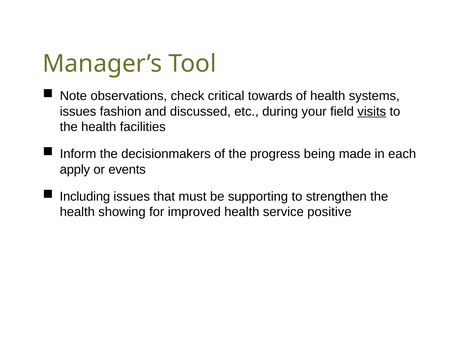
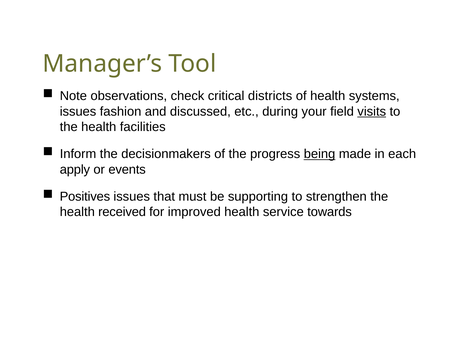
towards: towards -> districts
being underline: none -> present
Including: Including -> Positives
showing: showing -> received
positive: positive -> towards
